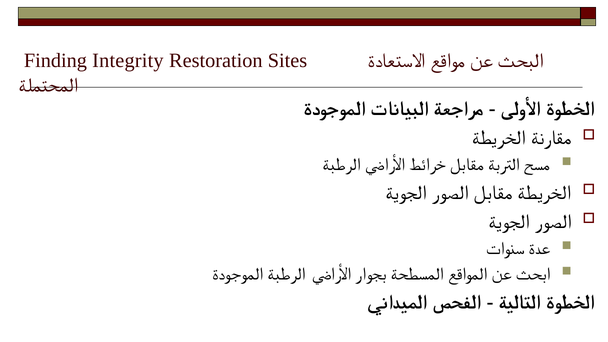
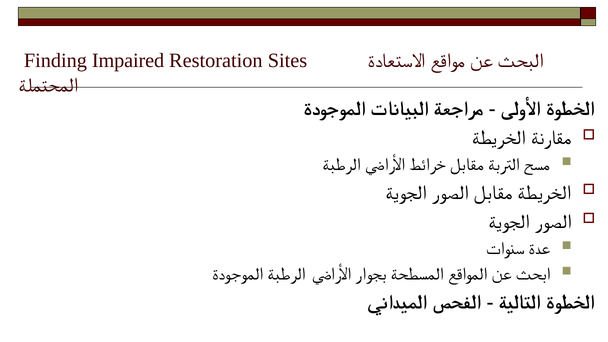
Integrity: Integrity -> Impaired
